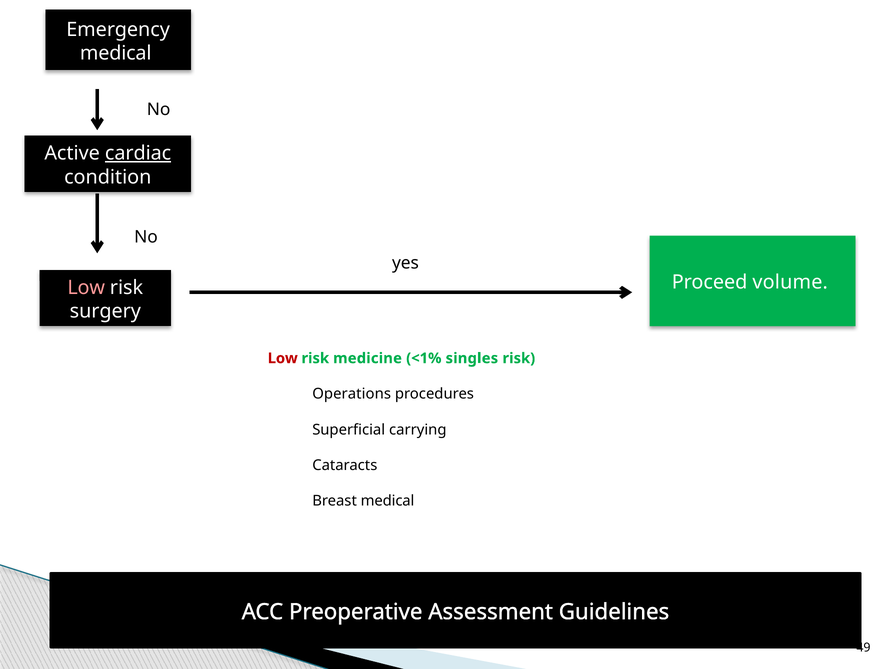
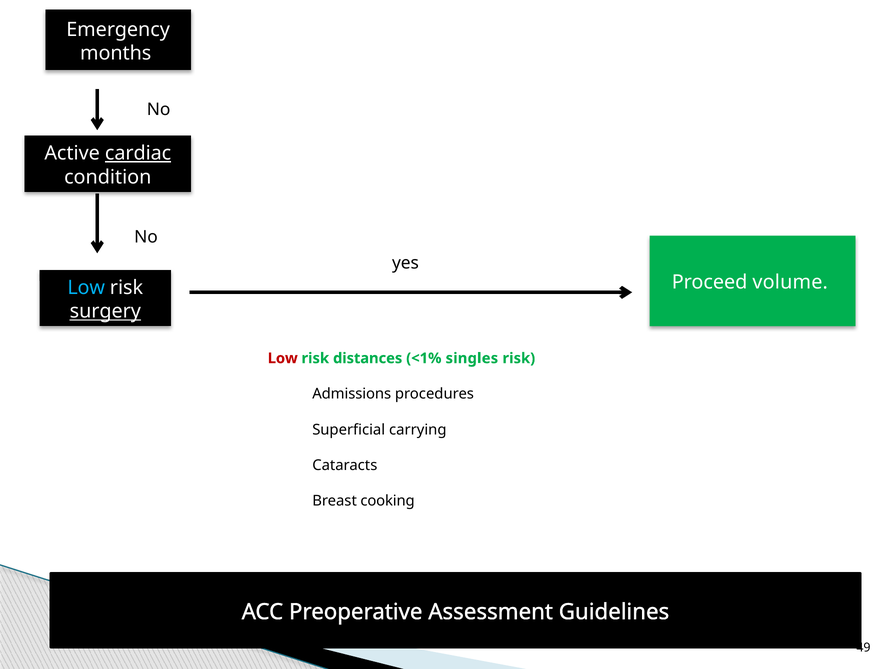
medical at (116, 53): medical -> months
Low at (86, 288) colour: pink -> light blue
surgery underline: none -> present
medicine: medicine -> distances
Operations: Operations -> Admissions
Breast medical: medical -> cooking
